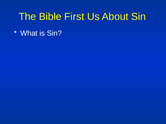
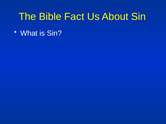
First: First -> Fact
